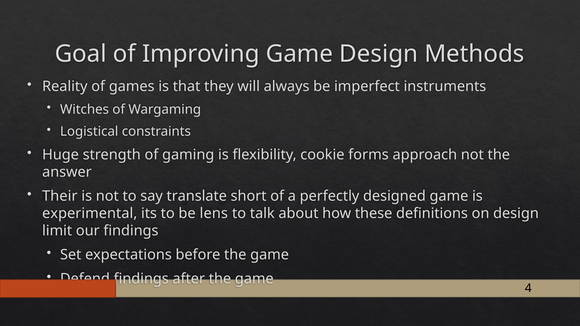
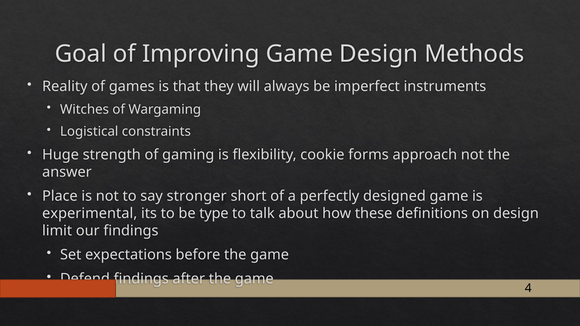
Their: Their -> Place
translate: translate -> stronger
lens: lens -> type
